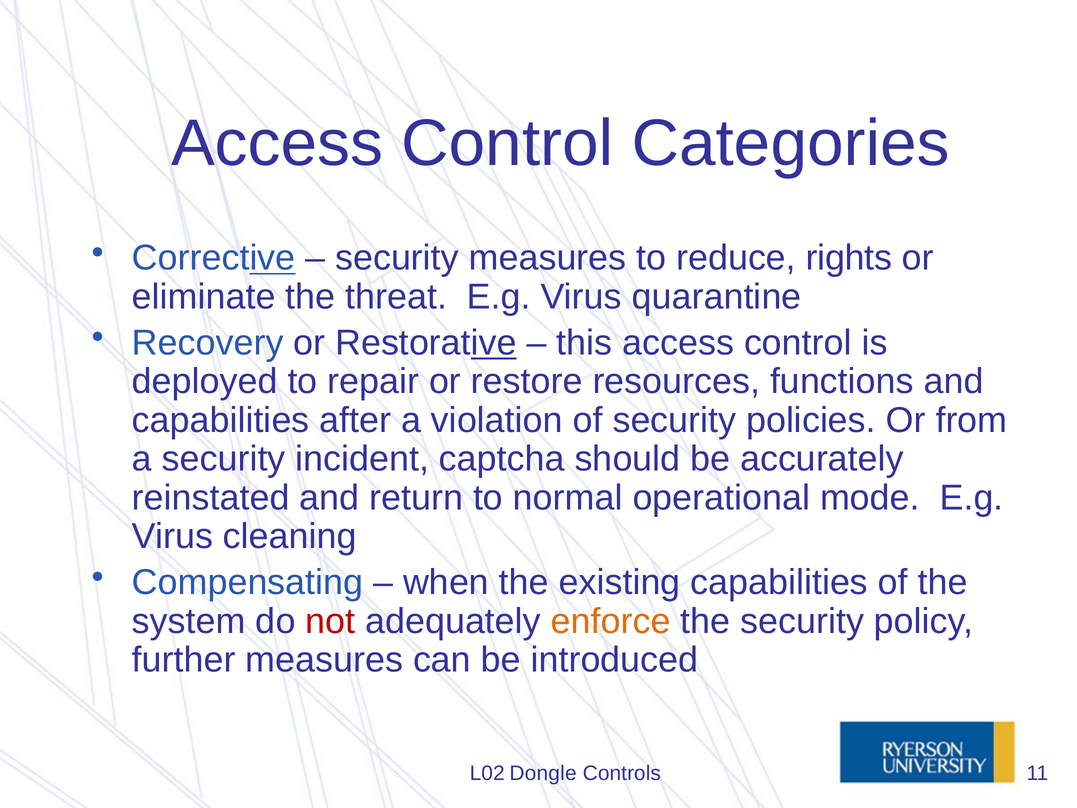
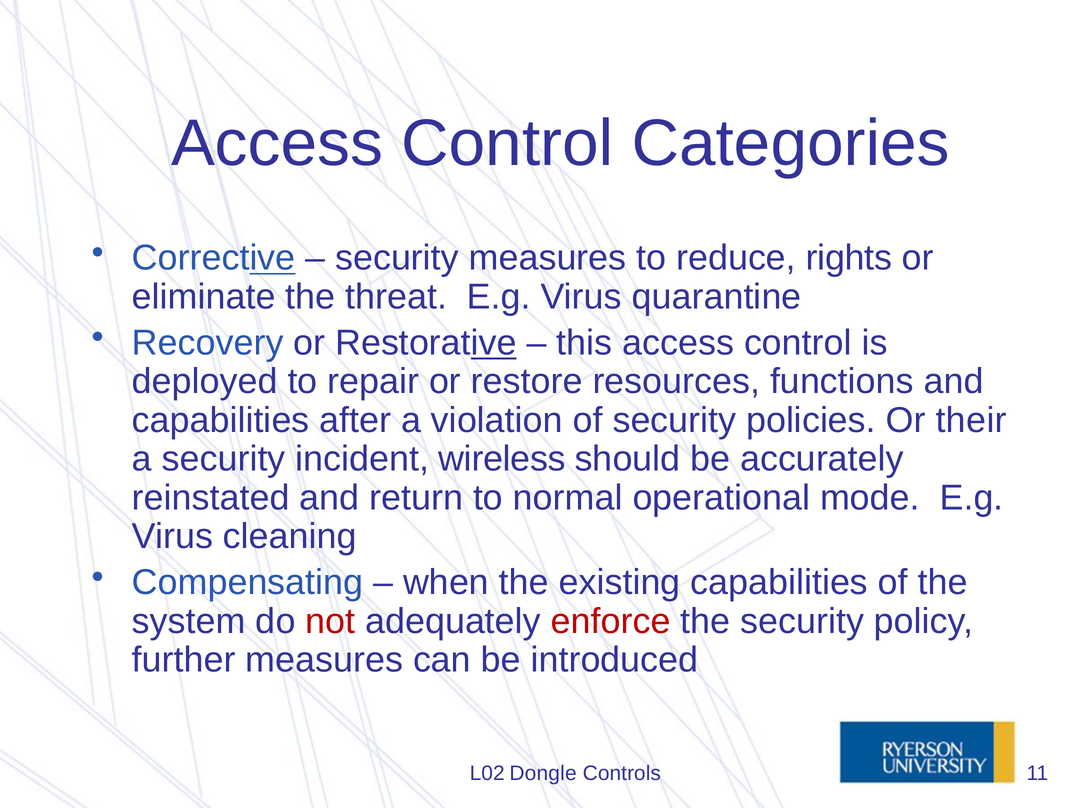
from: from -> their
captcha: captcha -> wireless
enforce colour: orange -> red
